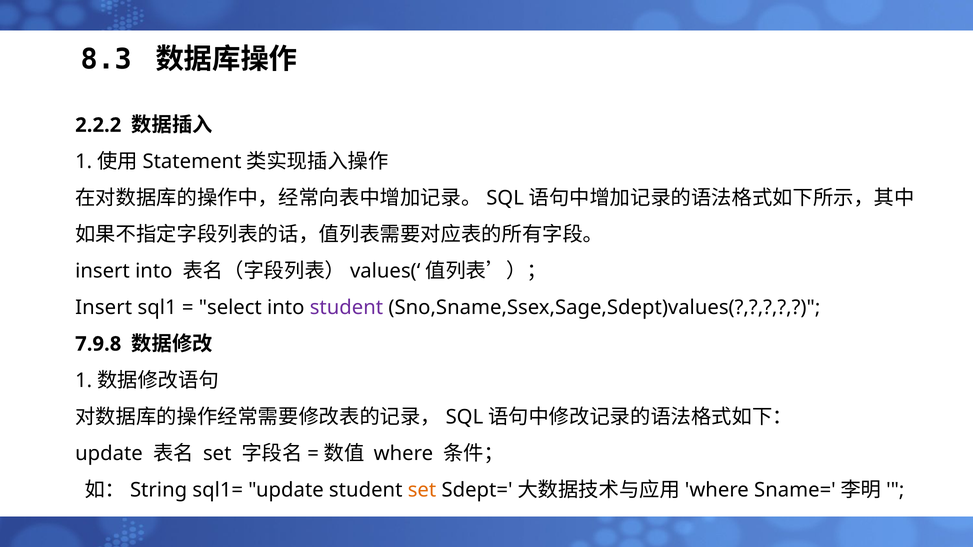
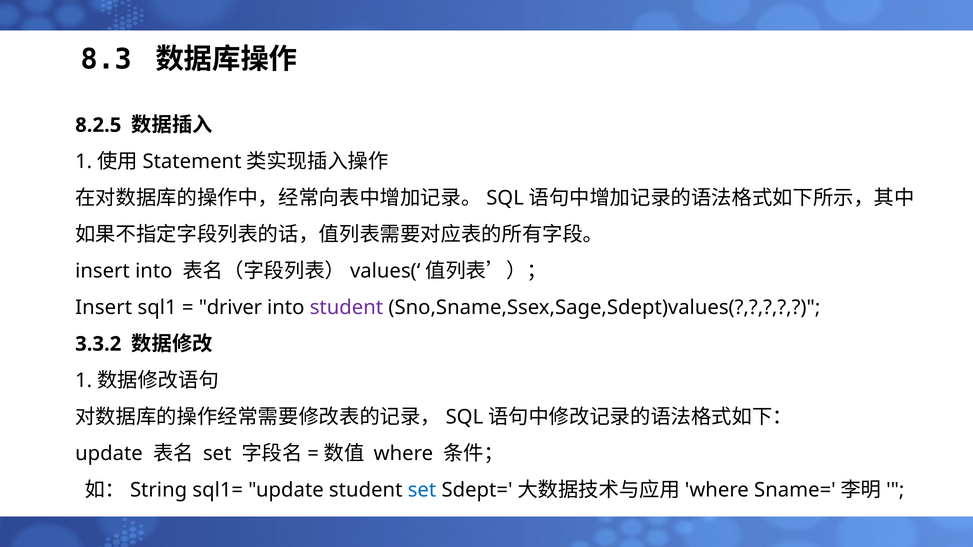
2.2.2: 2.2.2 -> 8.2.5
select: select -> driver
7.9.8: 7.9.8 -> 3.3.2
set at (422, 490) colour: orange -> blue
